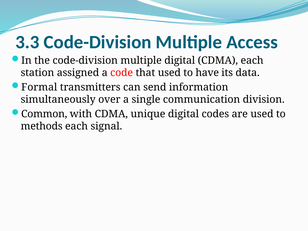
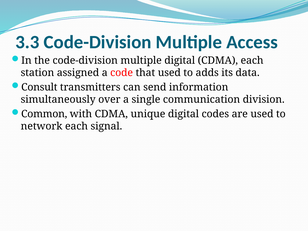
have: have -> adds
Formal: Formal -> Consult
methods: methods -> network
